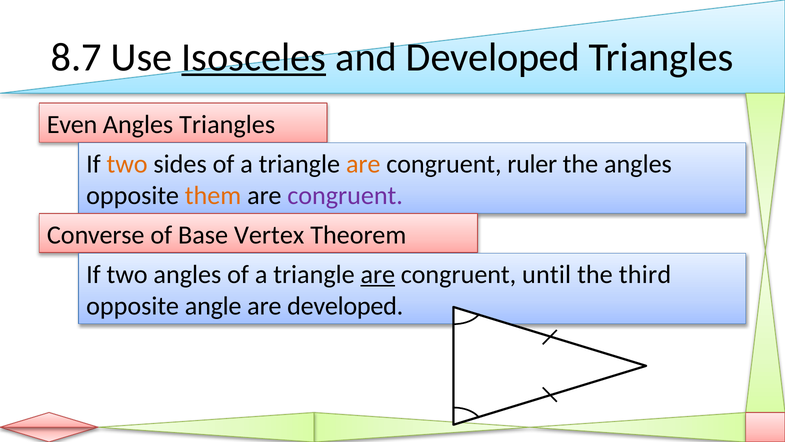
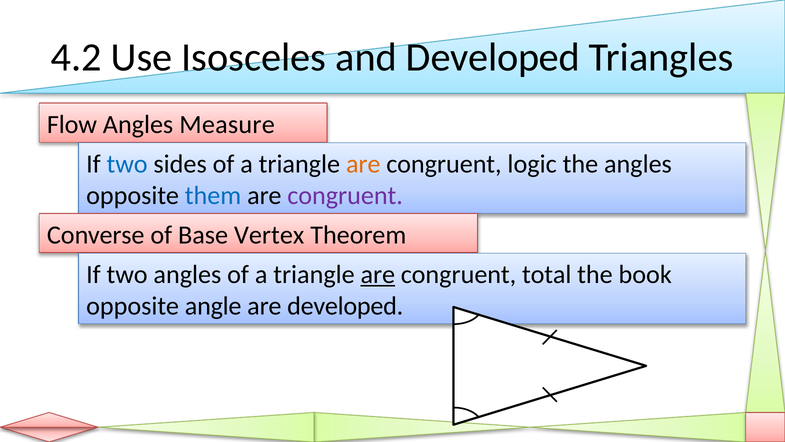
8.7: 8.7 -> 4.2
Isosceles underline: present -> none
Even: Even -> Flow
Angles Triangles: Triangles -> Measure
two at (127, 164) colour: orange -> blue
ruler: ruler -> logic
them colour: orange -> blue
until: until -> total
third: third -> book
